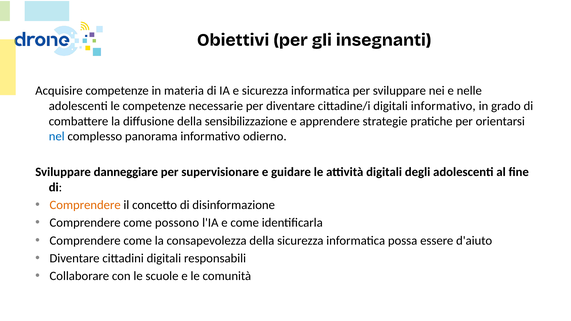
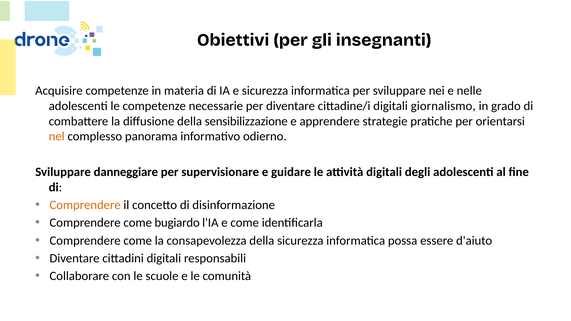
digitali informativo: informativo -> giornalismo
nel colour: blue -> orange
possono: possono -> bugiardo
